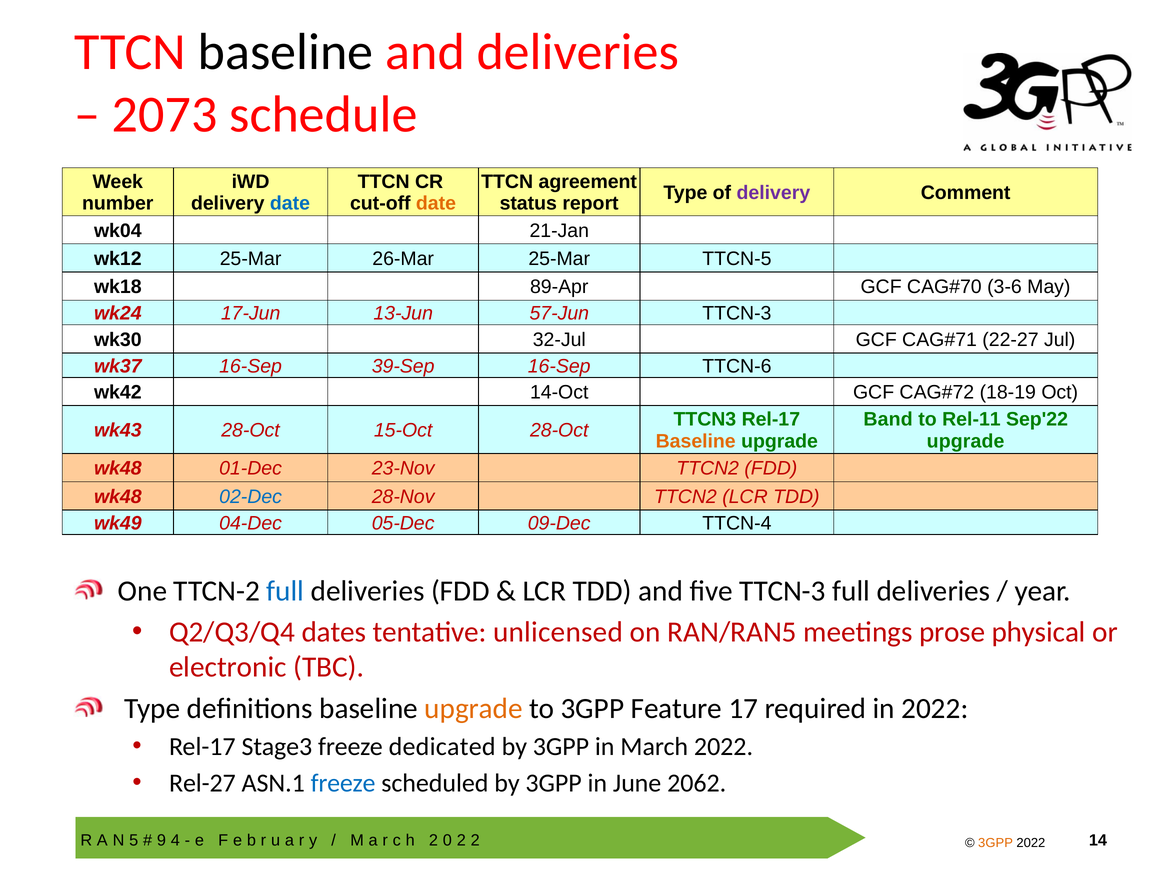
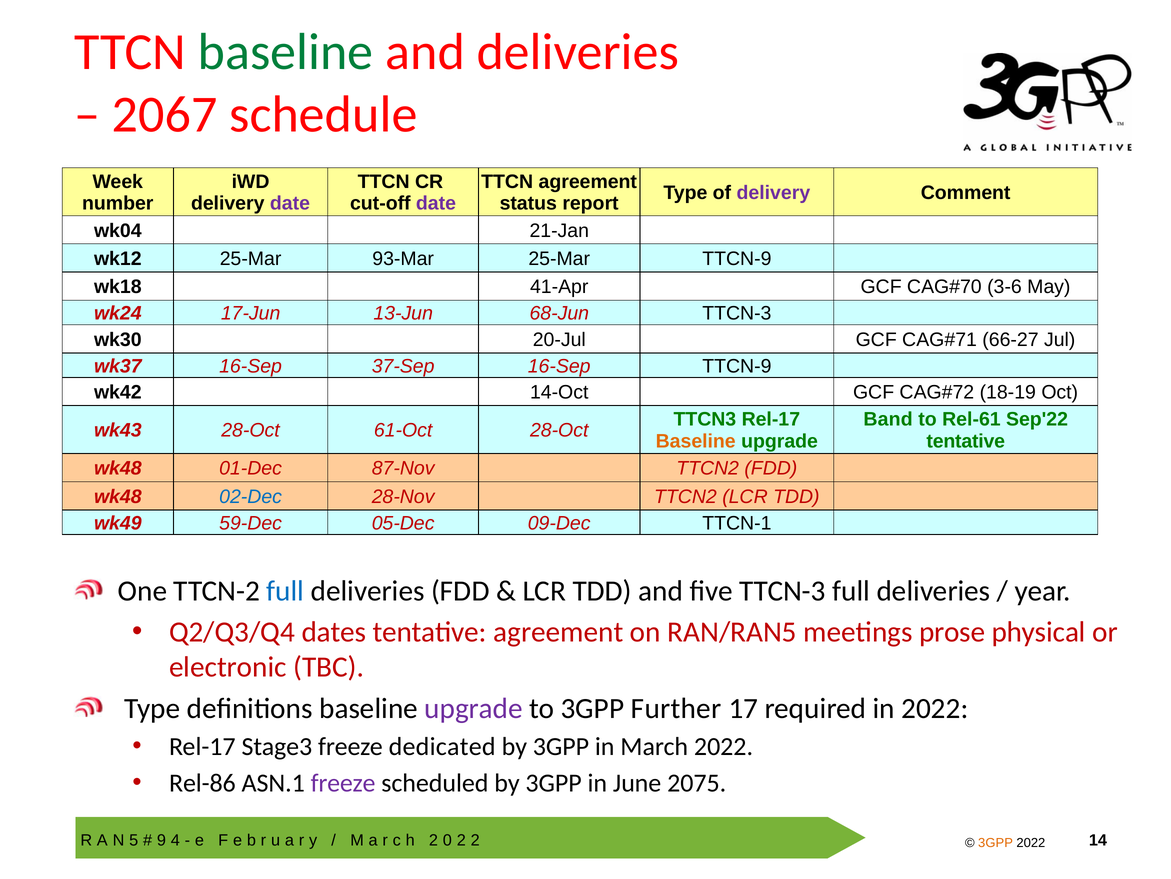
baseline at (286, 52) colour: black -> green
2073: 2073 -> 2067
date at (290, 203) colour: blue -> purple
date at (436, 203) colour: orange -> purple
26-Mar: 26-Mar -> 93-Mar
25-Mar TTCN-5: TTCN-5 -> TTCN-9
89-Apr: 89-Apr -> 41-Apr
57-Jun: 57-Jun -> 68-Jun
32-Jul: 32-Jul -> 20-Jul
22-27: 22-27 -> 66-27
39-Sep: 39-Sep -> 37-Sep
16-Sep TTCN-6: TTCN-6 -> TTCN-9
Rel-11: Rel-11 -> Rel-61
15-Oct: 15-Oct -> 61-Oct
upgrade at (966, 441): upgrade -> tentative
23-Nov: 23-Nov -> 87-Nov
04-Dec: 04-Dec -> 59-Dec
TTCN-4: TTCN-4 -> TTCN-1
tentative unlicensed: unlicensed -> agreement
upgrade at (474, 708) colour: orange -> purple
Feature: Feature -> Further
Rel-27: Rel-27 -> Rel-86
freeze at (343, 782) colour: blue -> purple
2062: 2062 -> 2075
